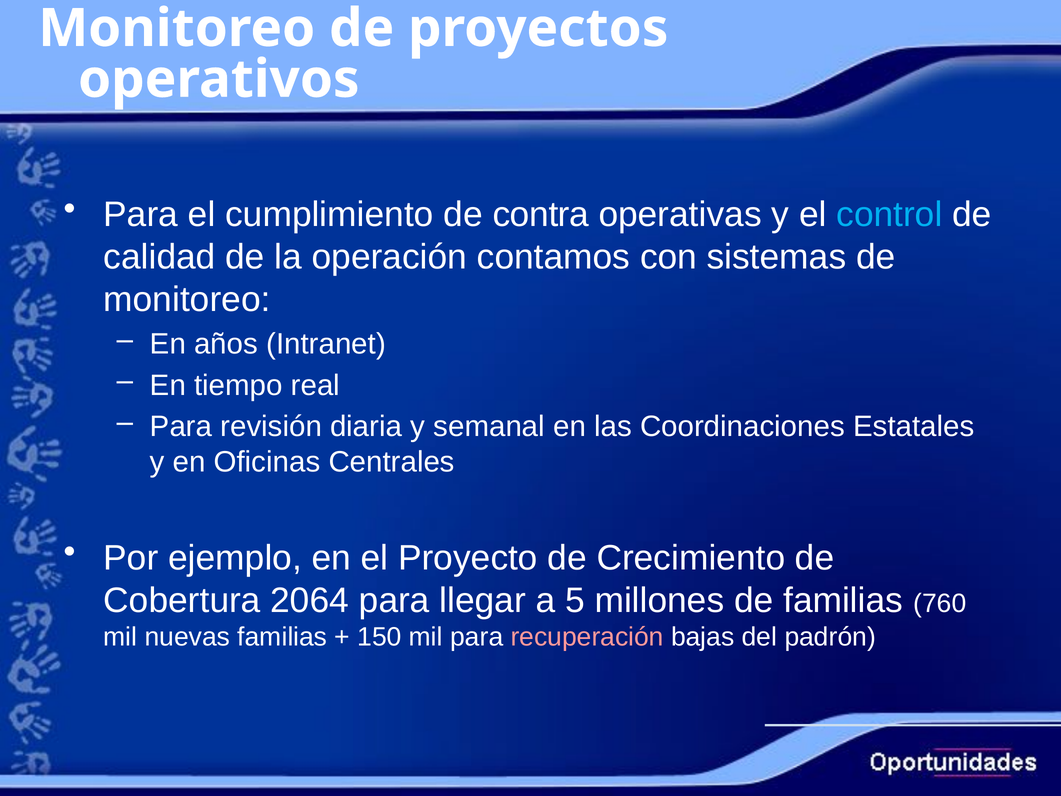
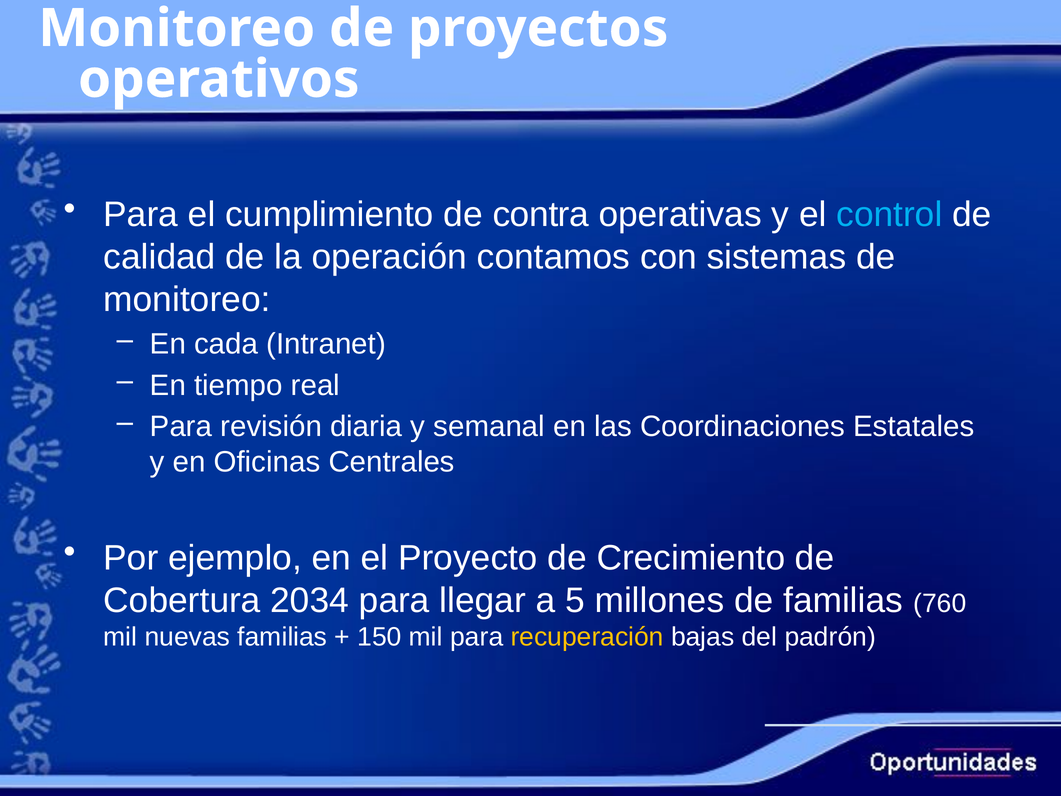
años: años -> cada
2064: 2064 -> 2034
recuperación colour: pink -> yellow
